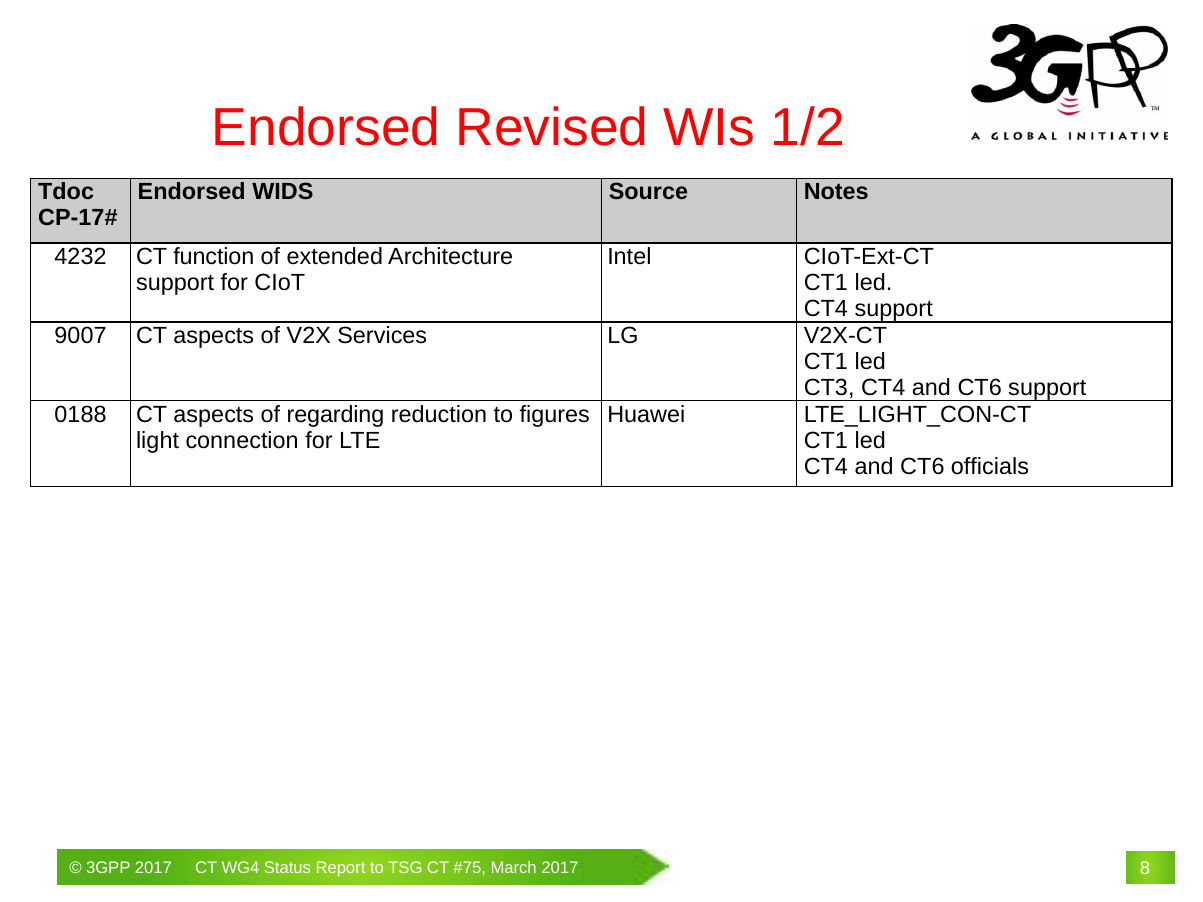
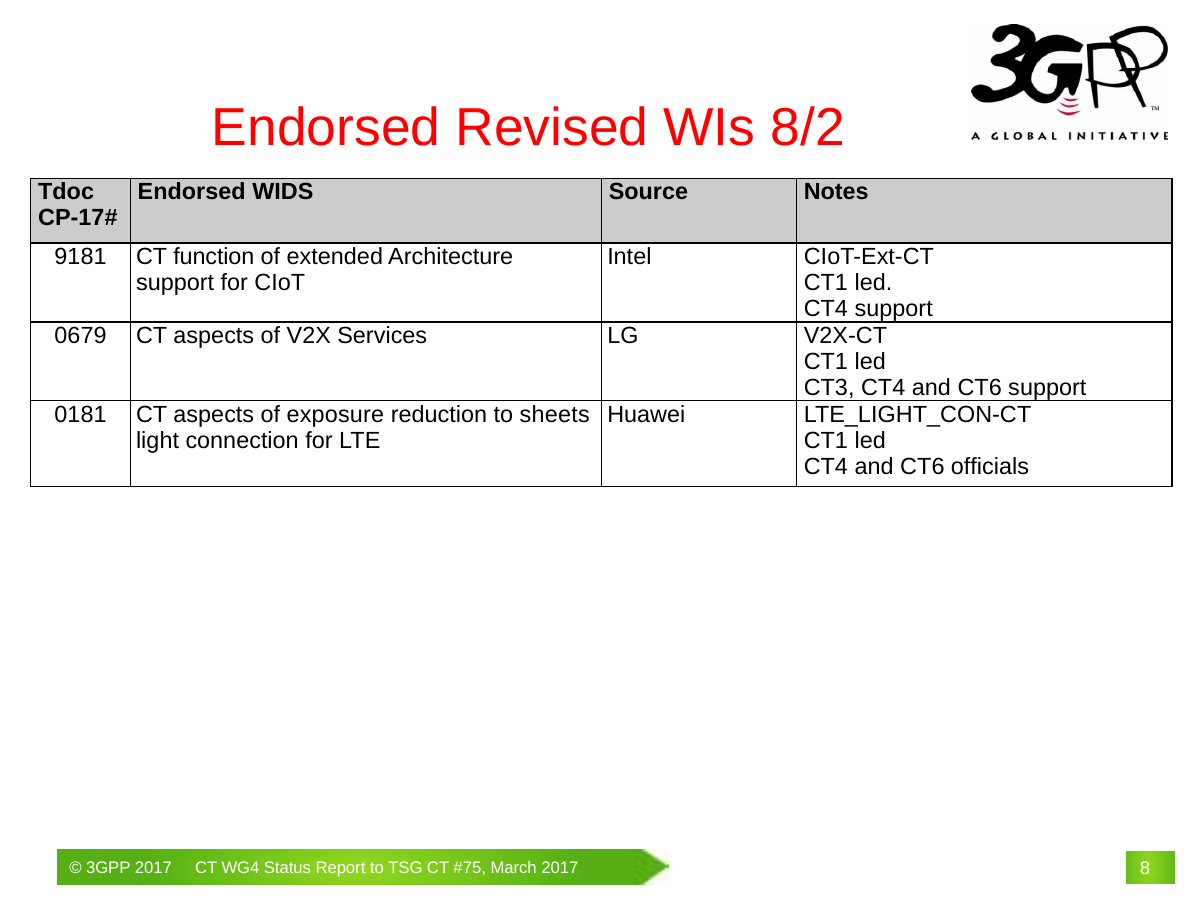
1/2: 1/2 -> 8/2
4232: 4232 -> 9181
9007: 9007 -> 0679
0188: 0188 -> 0181
regarding: regarding -> exposure
figures: figures -> sheets
